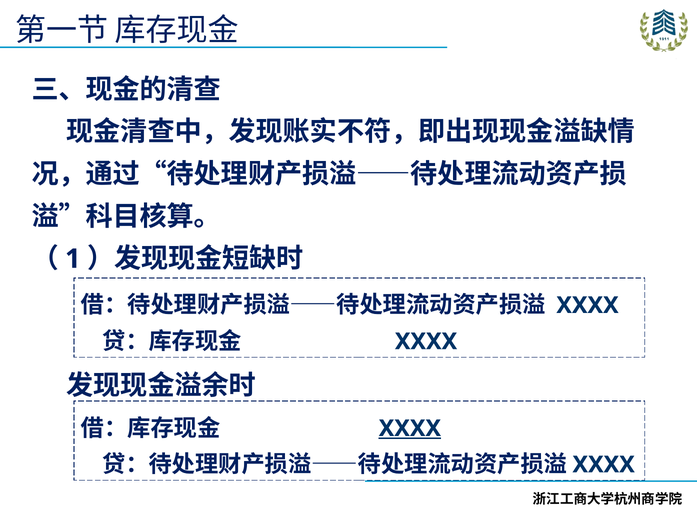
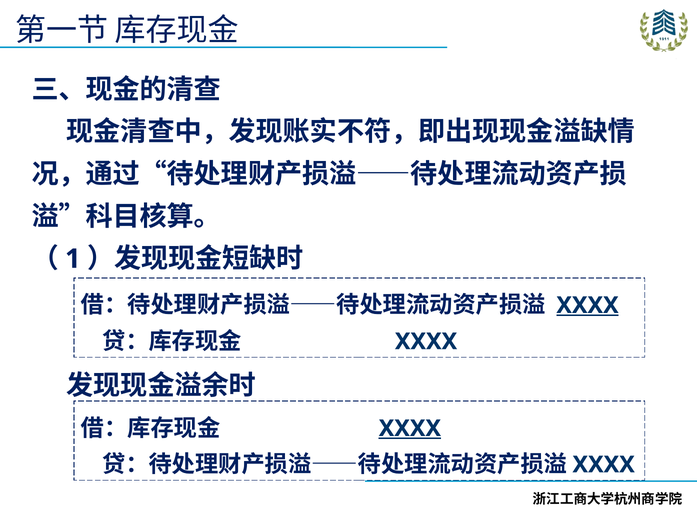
XXXX at (588, 305) underline: none -> present
